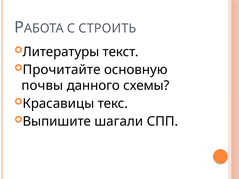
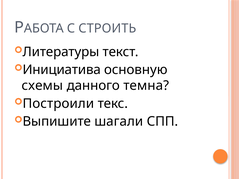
Прочитайте: Прочитайте -> Инициатива
почвы: почвы -> схемы
схемы: схемы -> темна
Красавицы: Красавицы -> Построили
